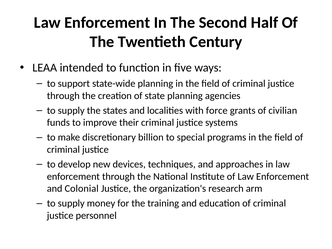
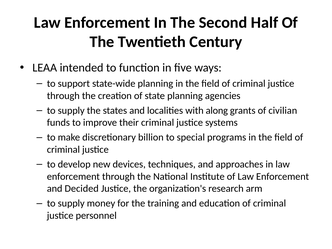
force: force -> along
Colonial: Colonial -> Decided
